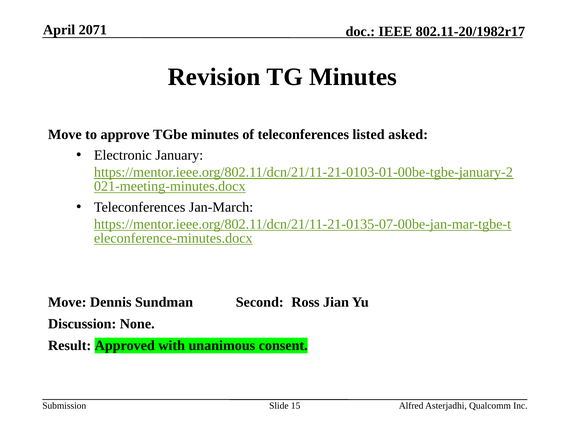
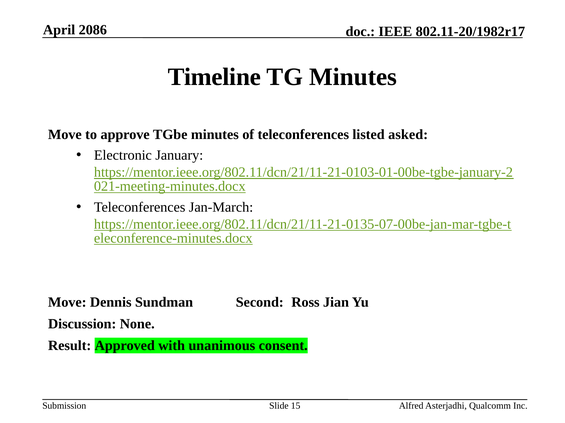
2071: 2071 -> 2086
Revision: Revision -> Timeline
